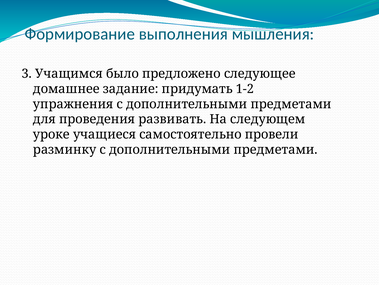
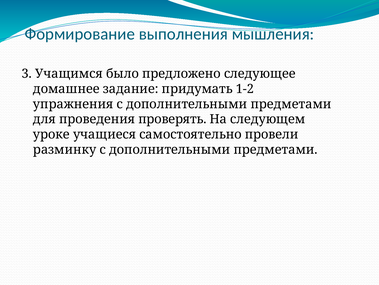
развивать: развивать -> проверять
